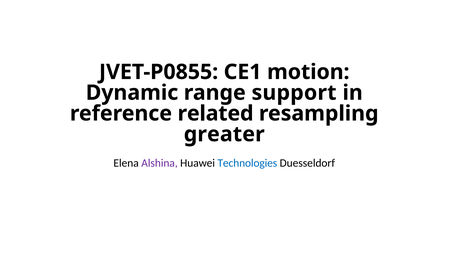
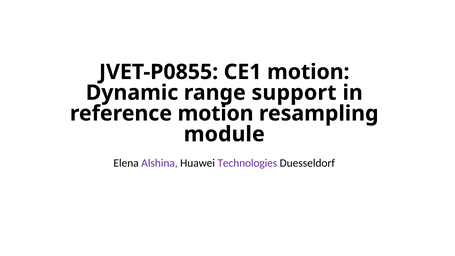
reference related: related -> motion
greater: greater -> module
Technologies colour: blue -> purple
